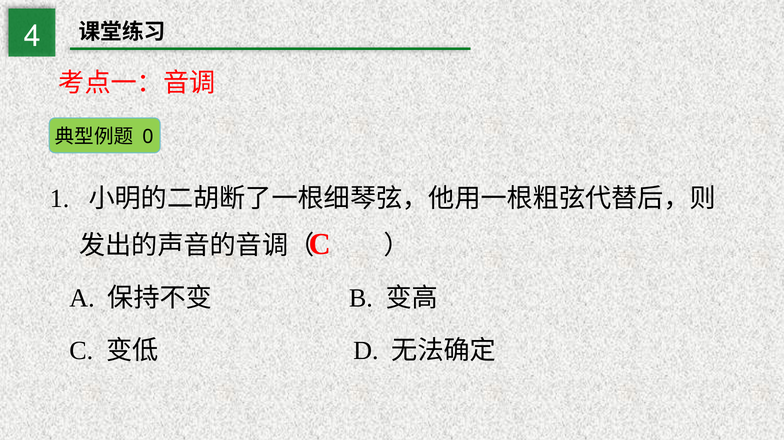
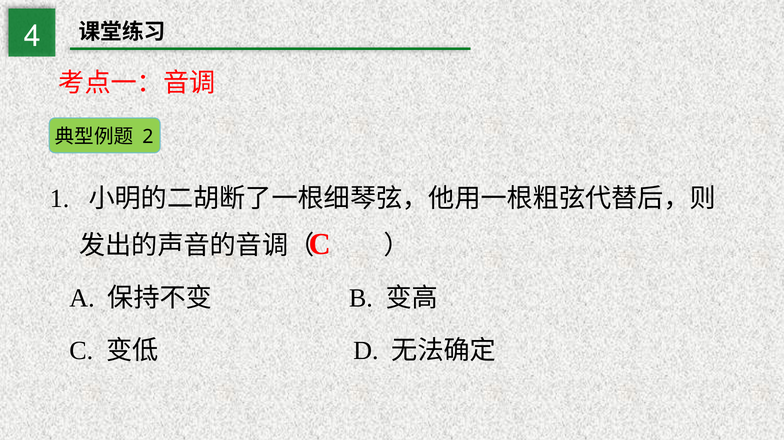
0: 0 -> 2
